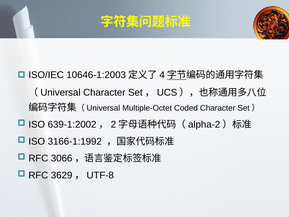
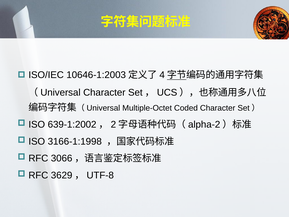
3166-1:1992: 3166-1:1992 -> 3166-1:1998
